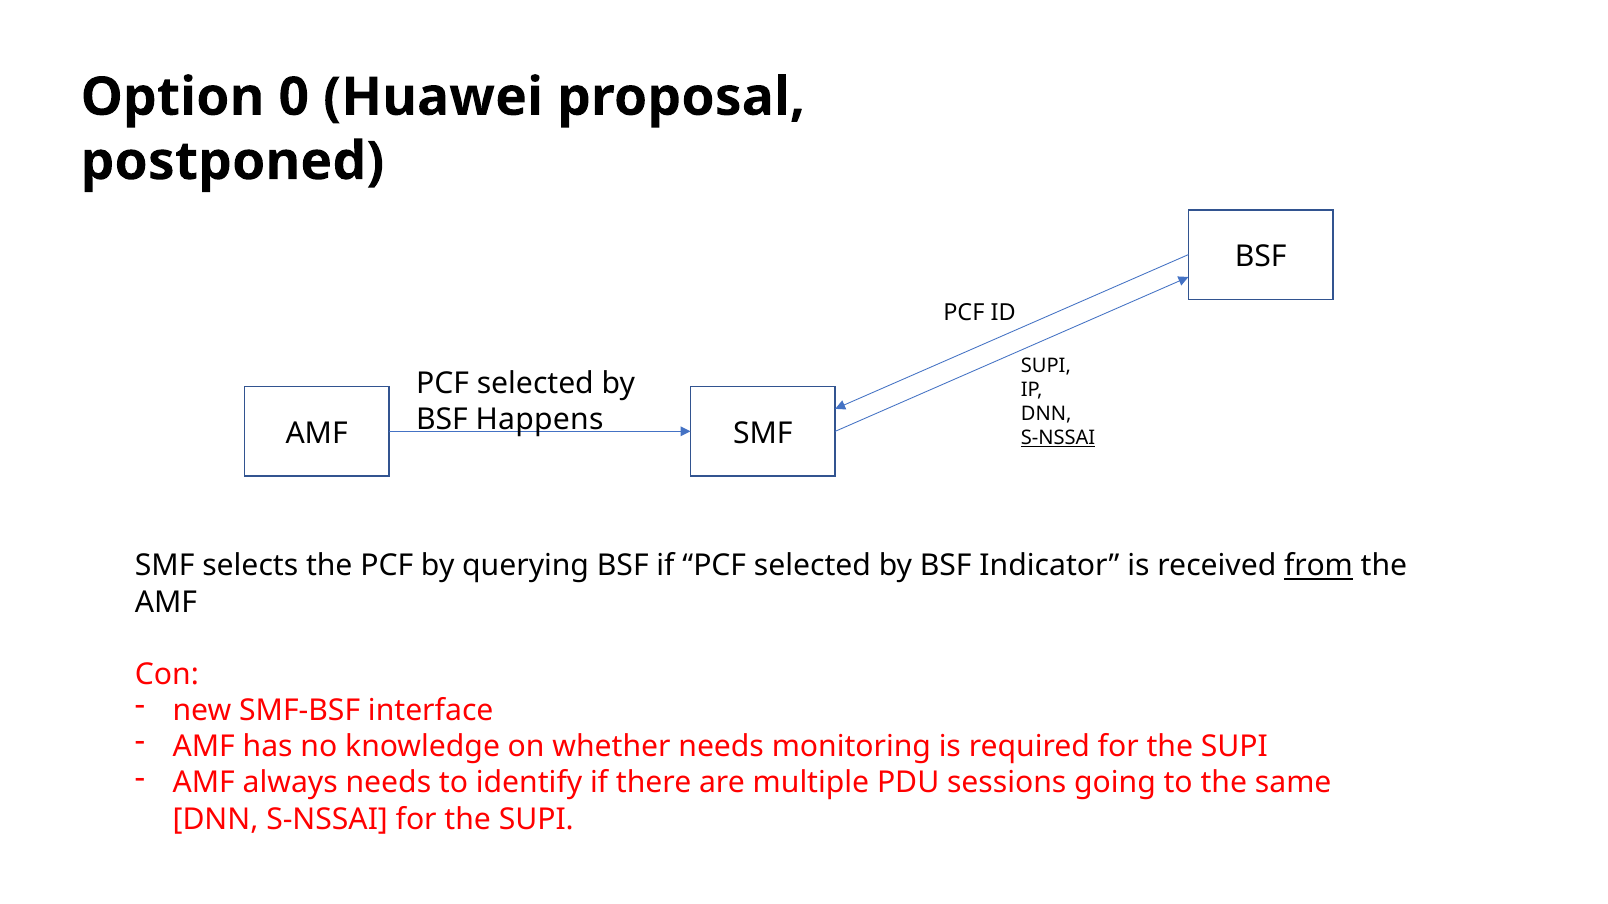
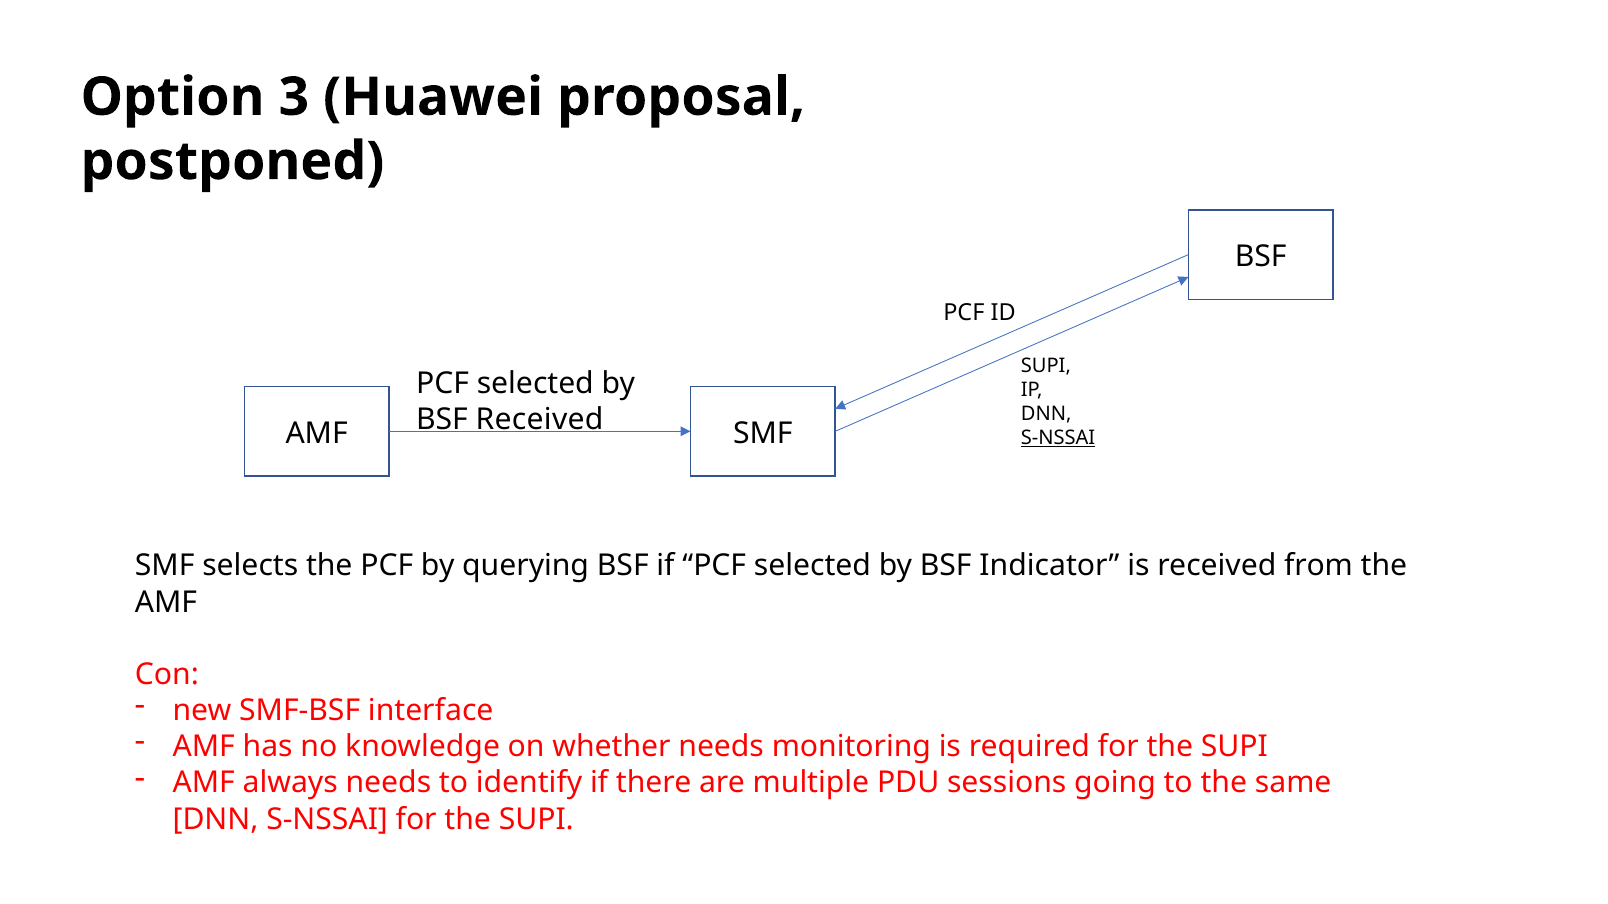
0: 0 -> 3
BSF Happens: Happens -> Received
from underline: present -> none
